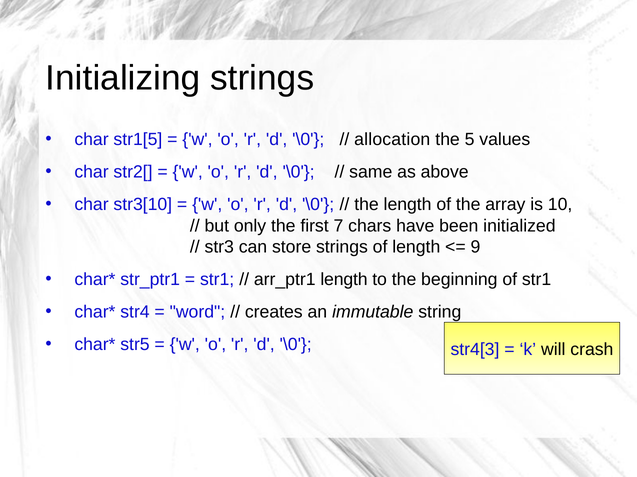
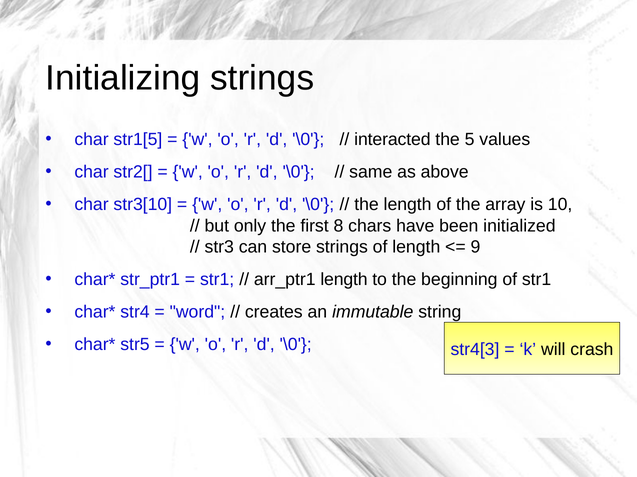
allocation: allocation -> interacted
7: 7 -> 8
